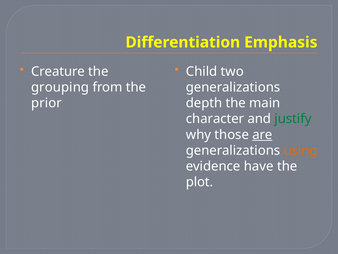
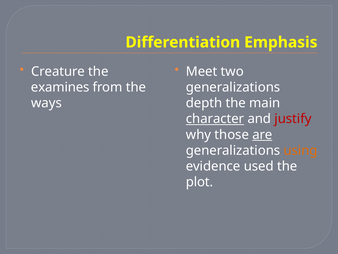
Child: Child -> Meet
grouping: grouping -> examines
prior: prior -> ways
character underline: none -> present
justify colour: green -> red
have: have -> used
